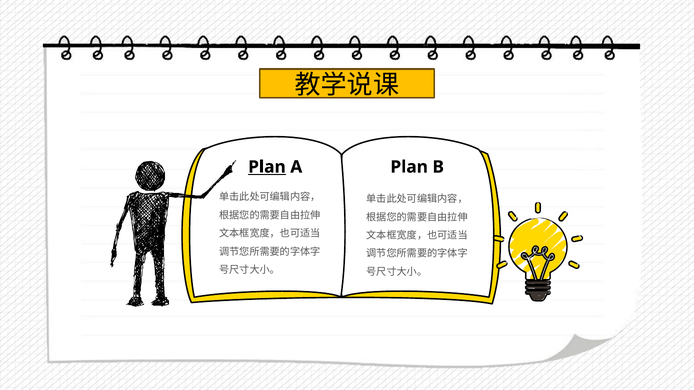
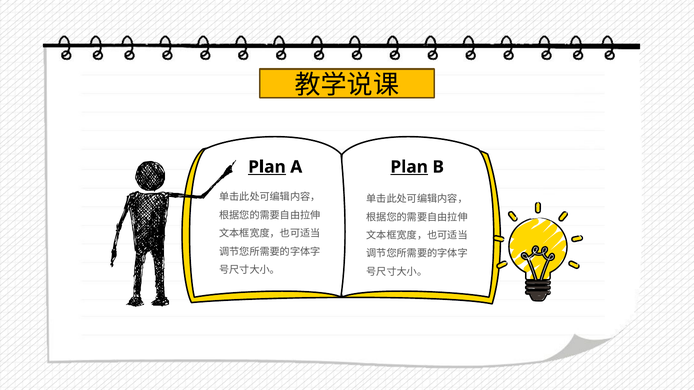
Plan at (409, 167) underline: none -> present
